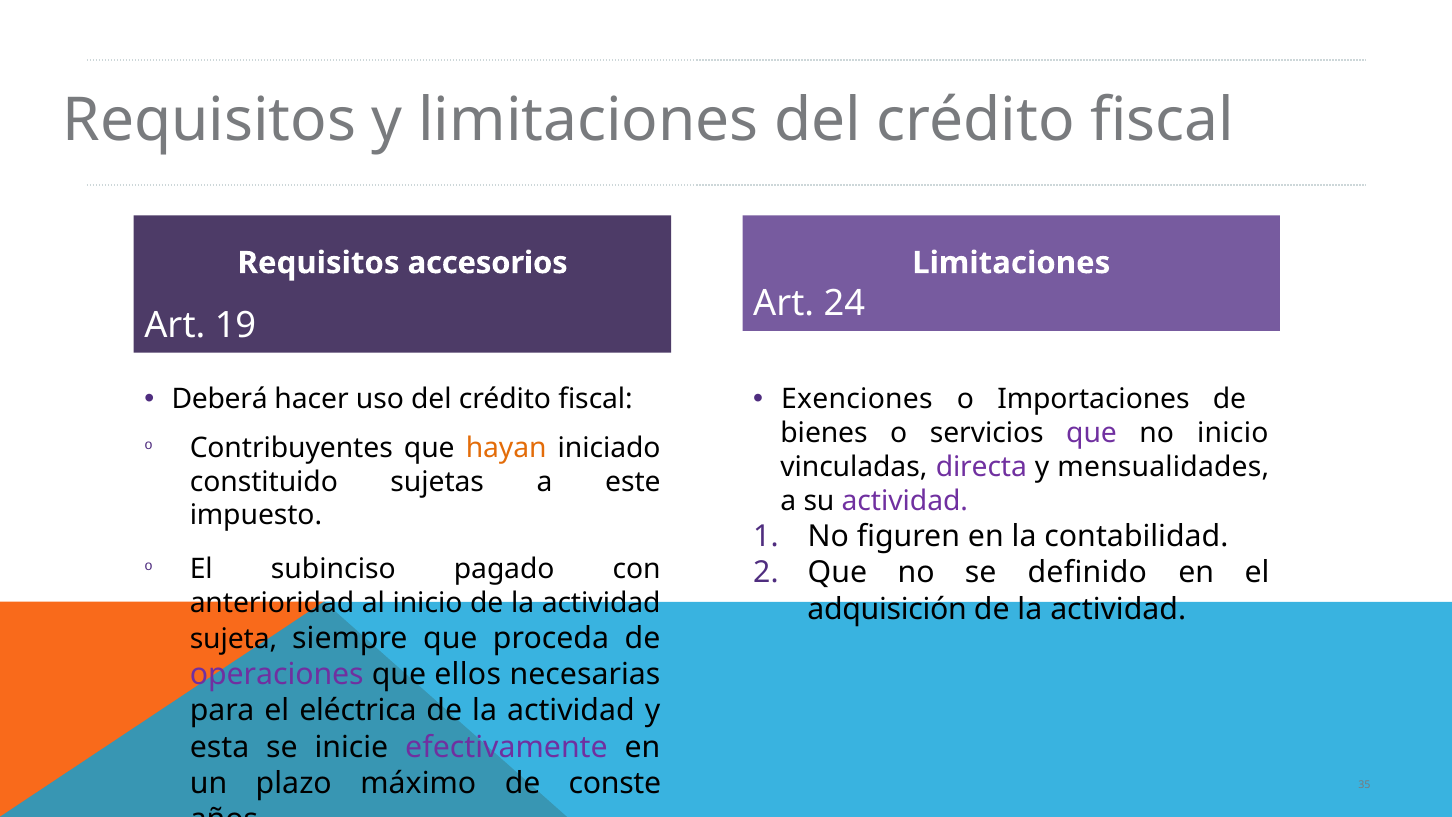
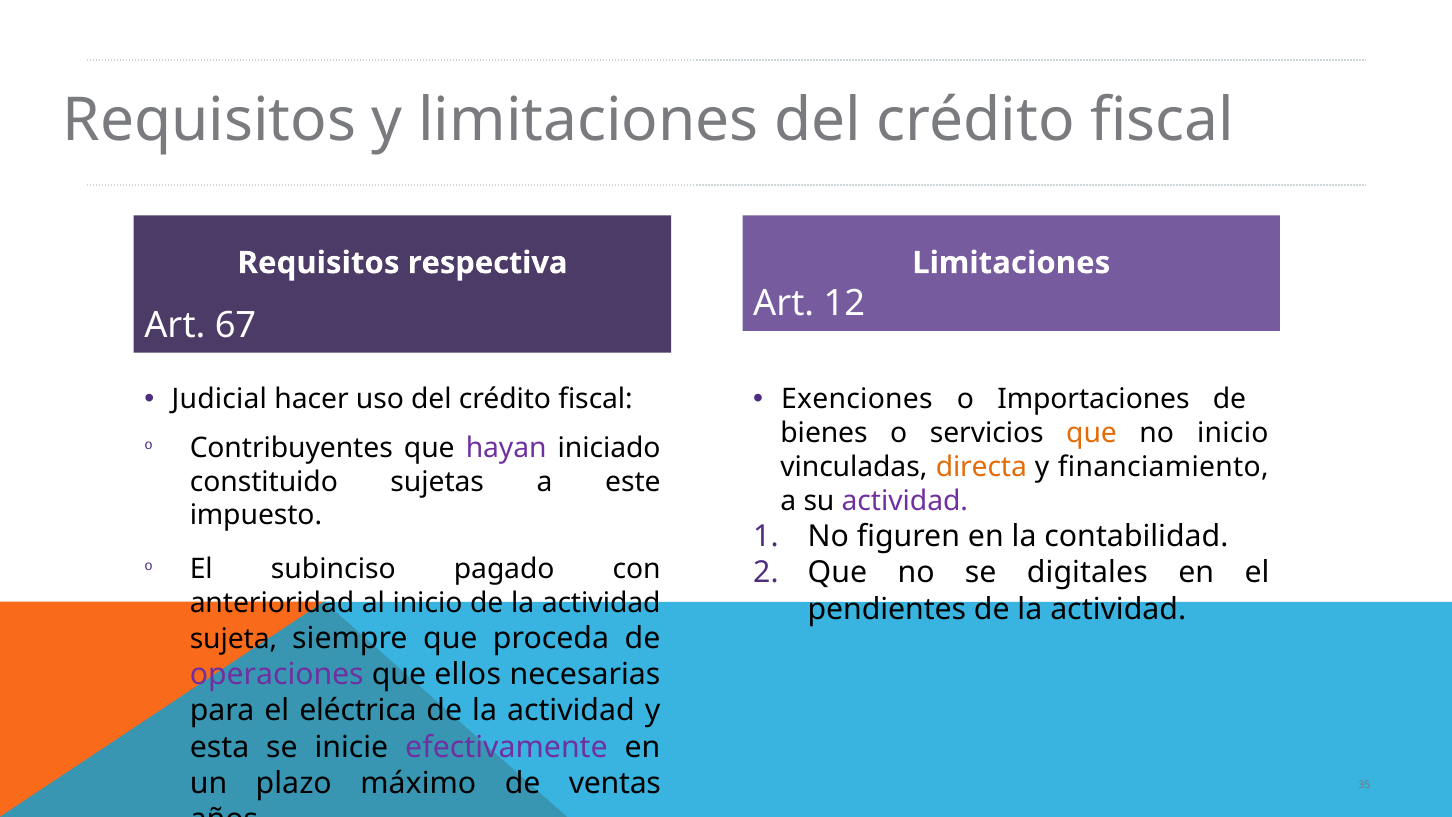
accesorios: accesorios -> respectiva
24: 24 -> 12
19: 19 -> 67
Deberá: Deberá -> Judicial
que at (1092, 433) colour: purple -> orange
hayan colour: orange -> purple
directa colour: purple -> orange
mensualidades: mensualidades -> financiamiento
definido: definido -> digitales
adquisición: adquisición -> pendientes
conste: conste -> ventas
